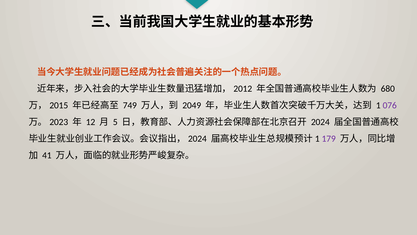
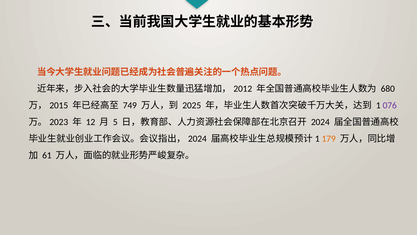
2049: 2049 -> 2025
179 colour: purple -> orange
41: 41 -> 61
